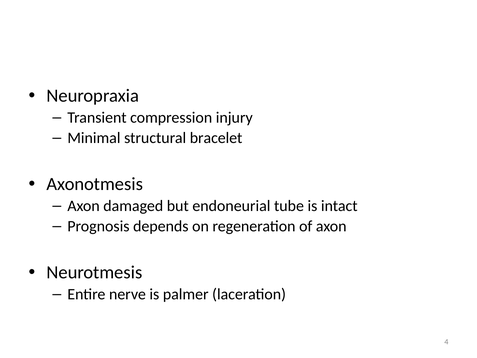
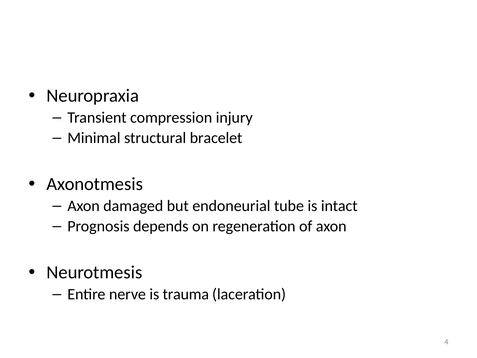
palmer: palmer -> trauma
